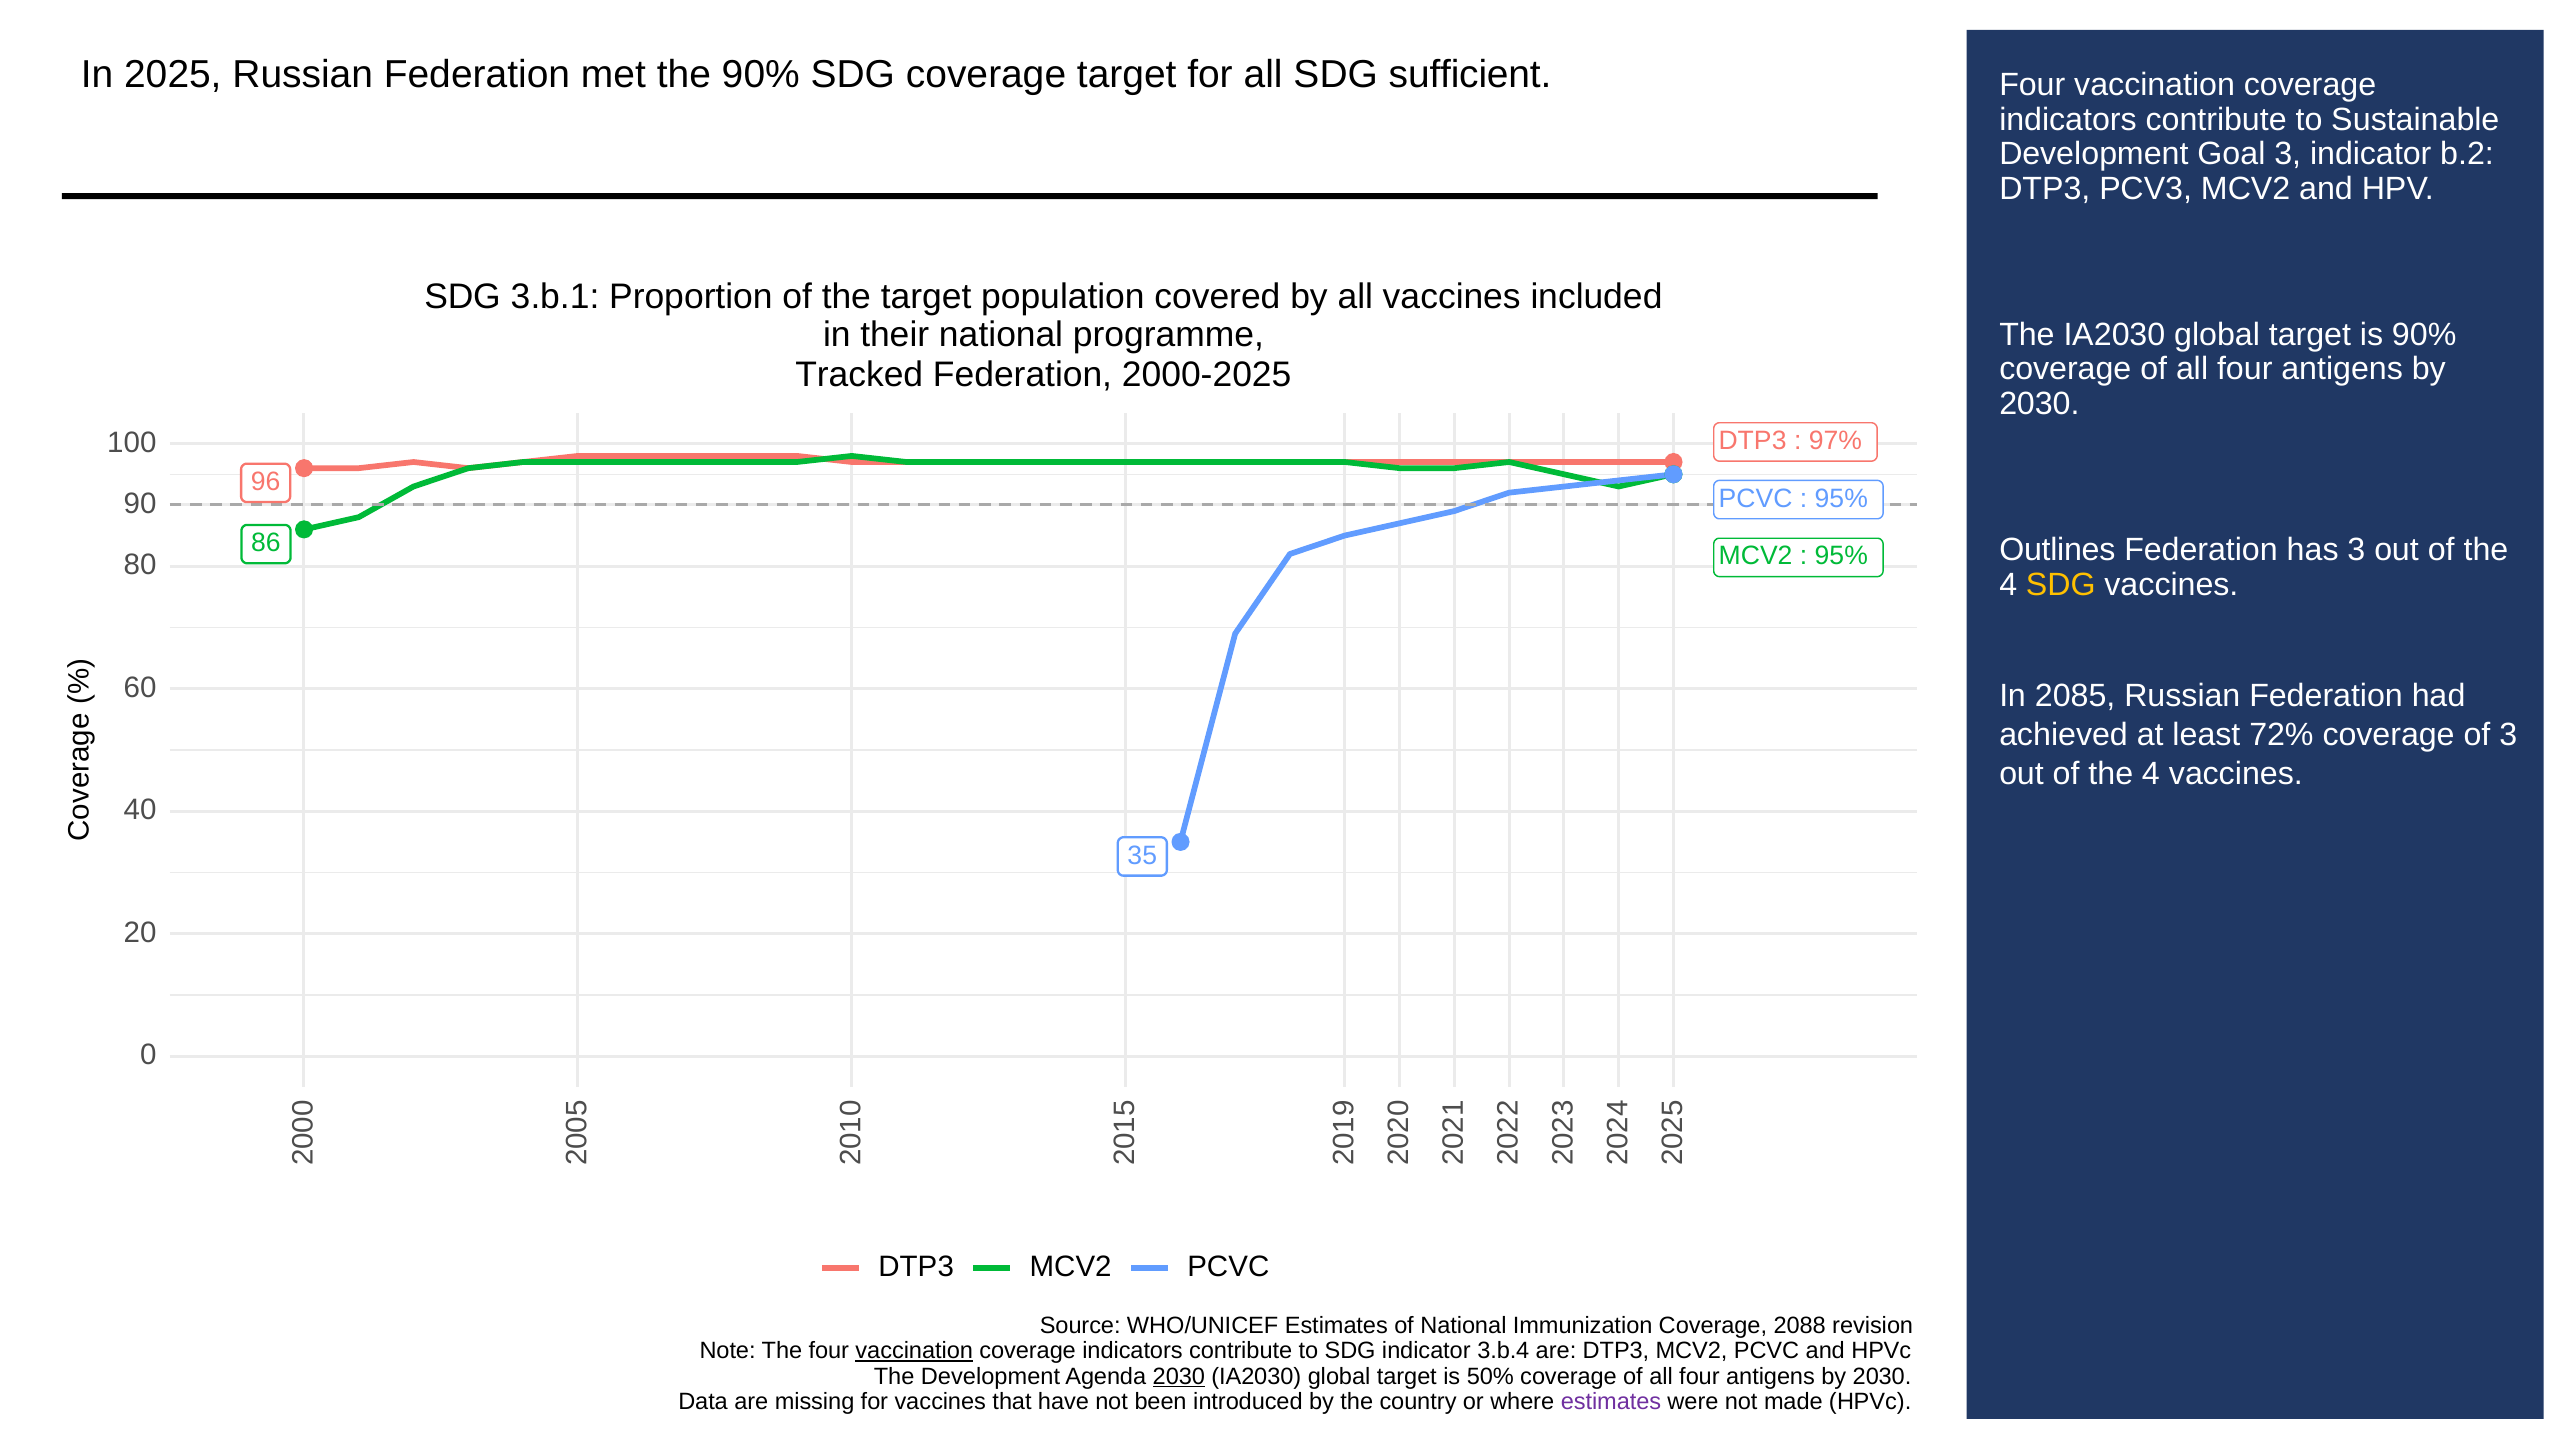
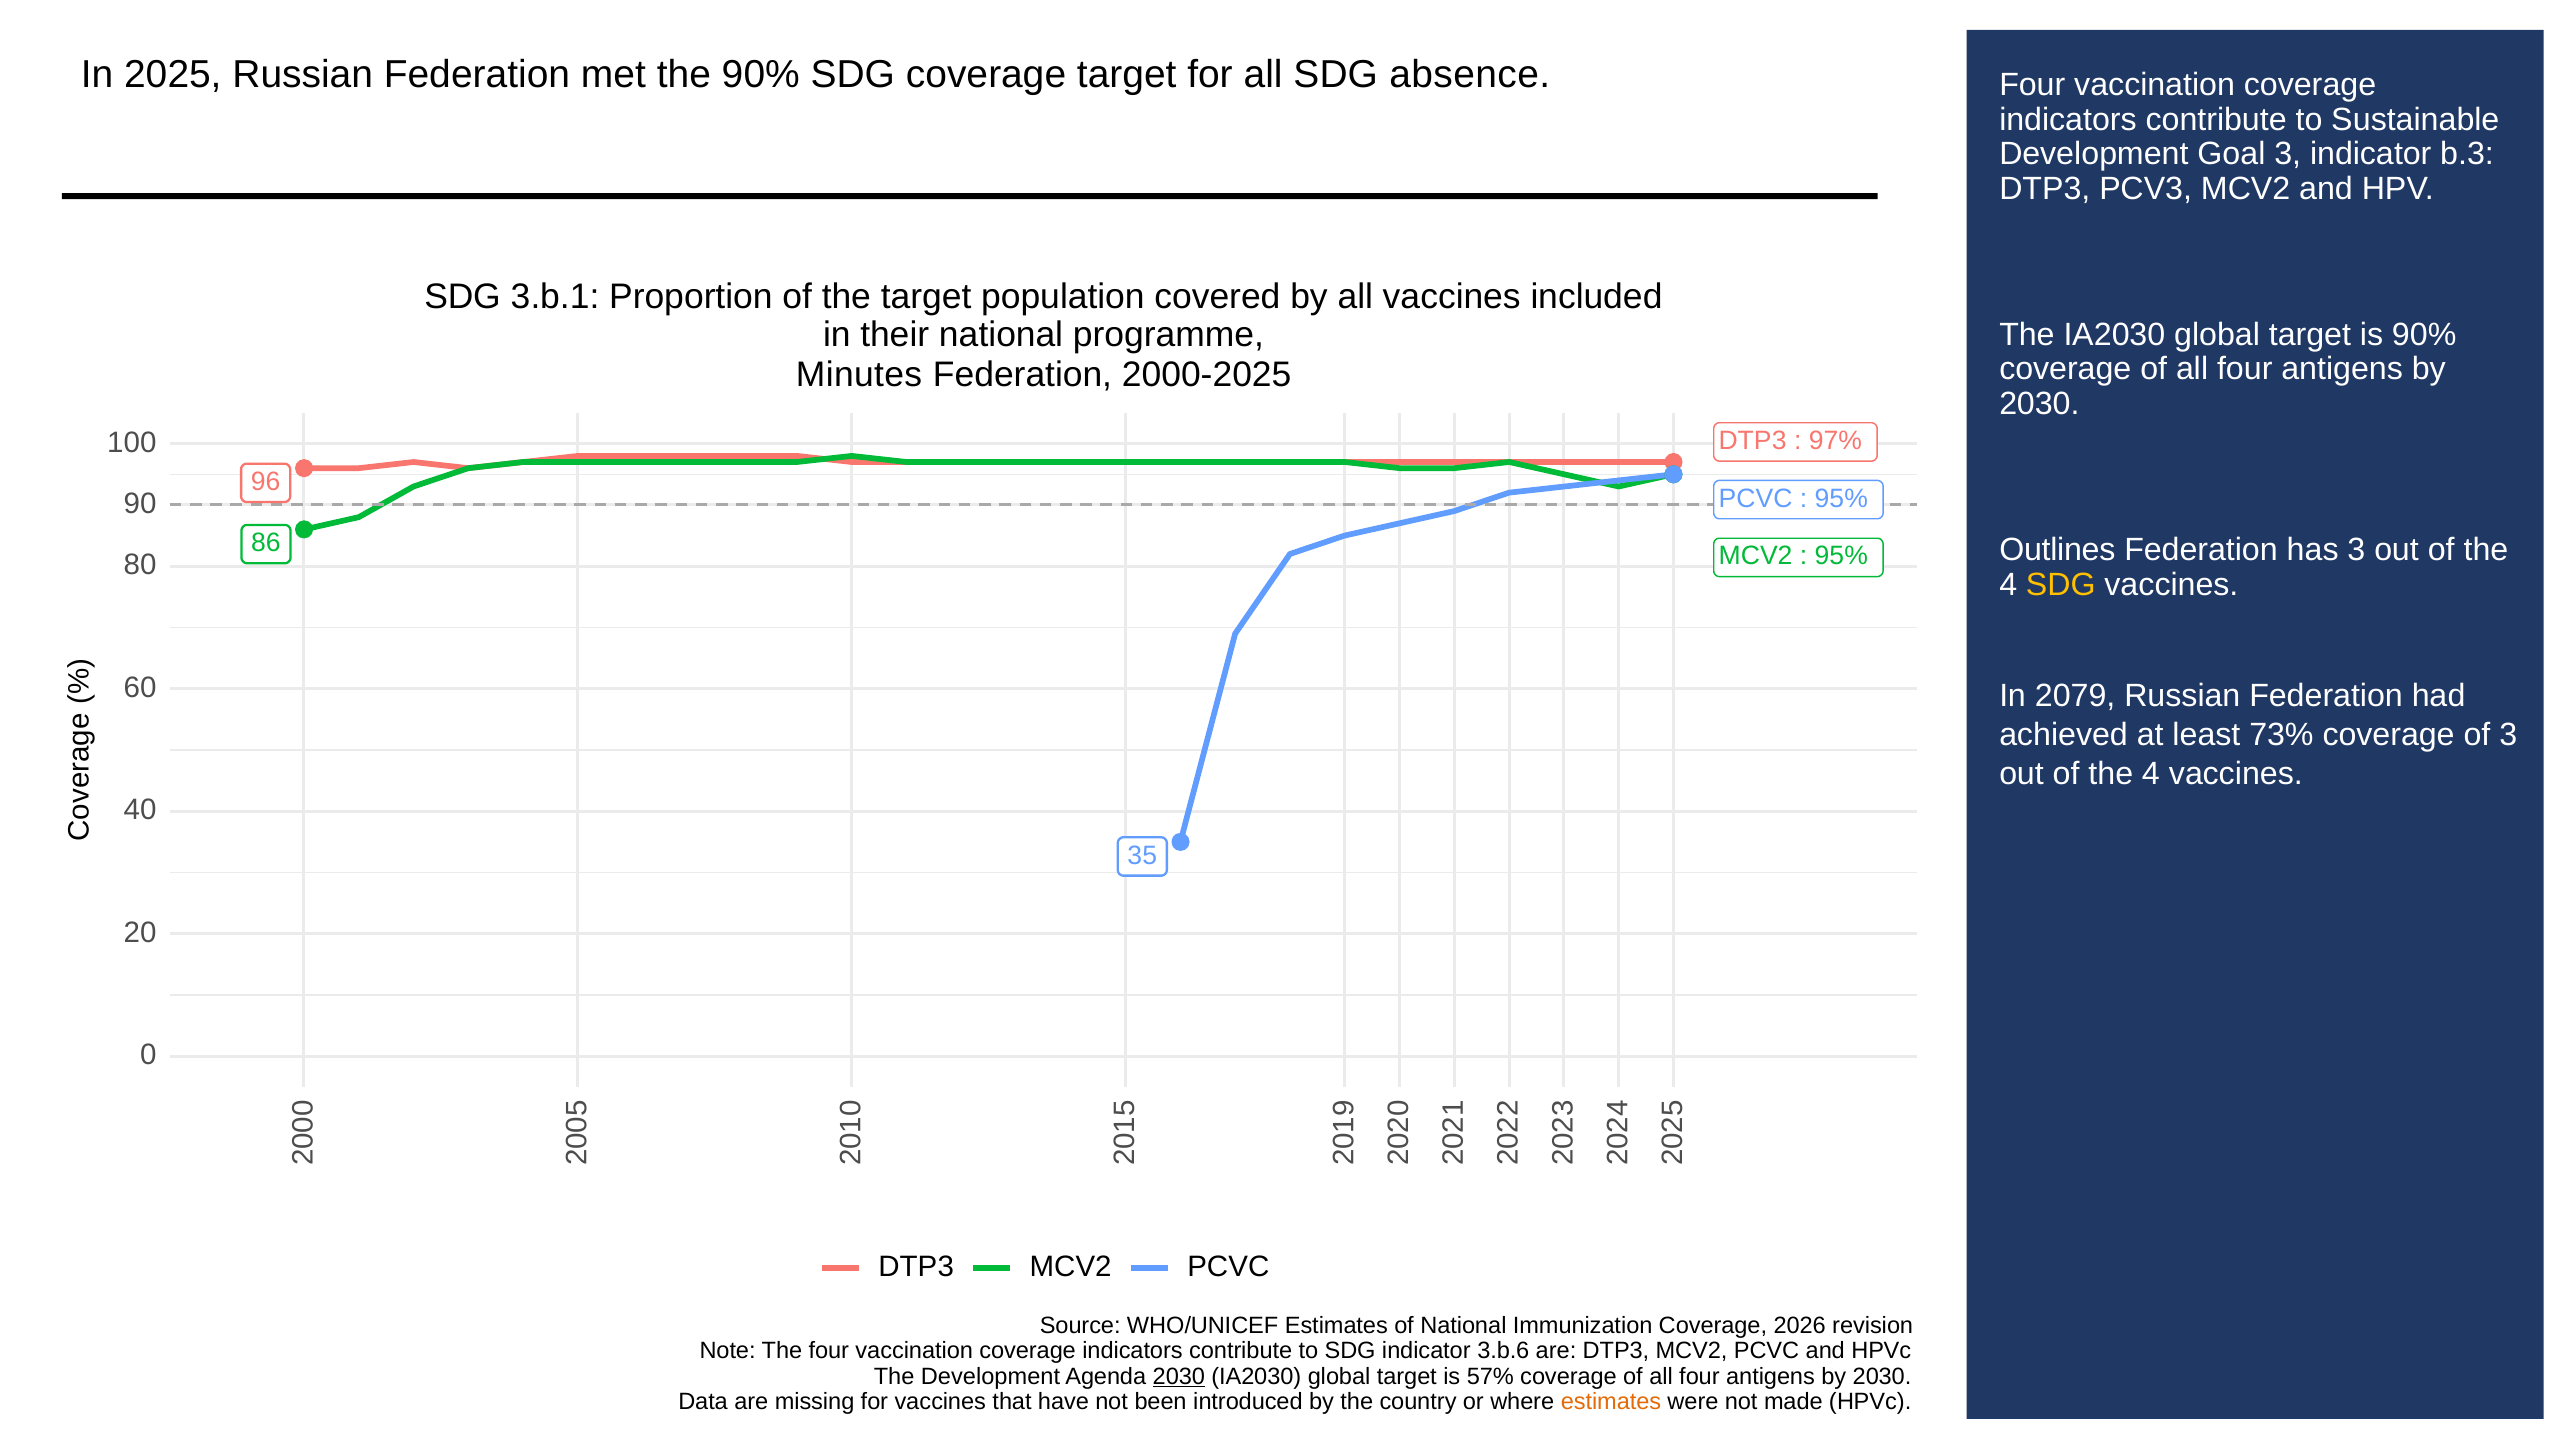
sufficient: sufficient -> absence
b.2: b.2 -> b.3
Tracked: Tracked -> Minutes
2085: 2085 -> 2079
72%: 72% -> 73%
2088: 2088 -> 2026
vaccination at (914, 1351) underline: present -> none
3.b.4: 3.b.4 -> 3.b.6
50%: 50% -> 57%
estimates at (1611, 1402) colour: purple -> orange
